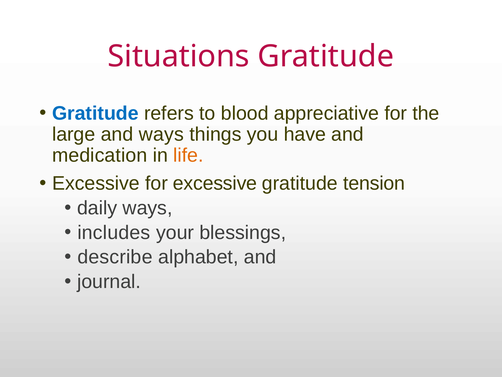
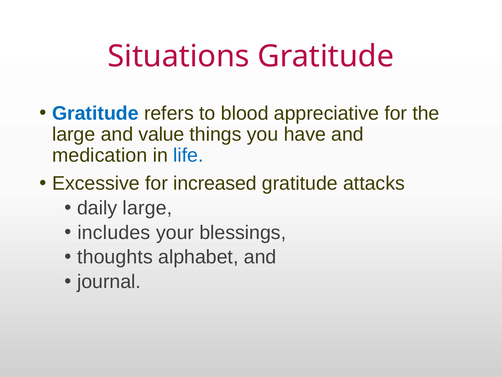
and ways: ways -> value
life colour: orange -> blue
for excessive: excessive -> increased
tension: tension -> attacks
daily ways: ways -> large
describe: describe -> thoughts
